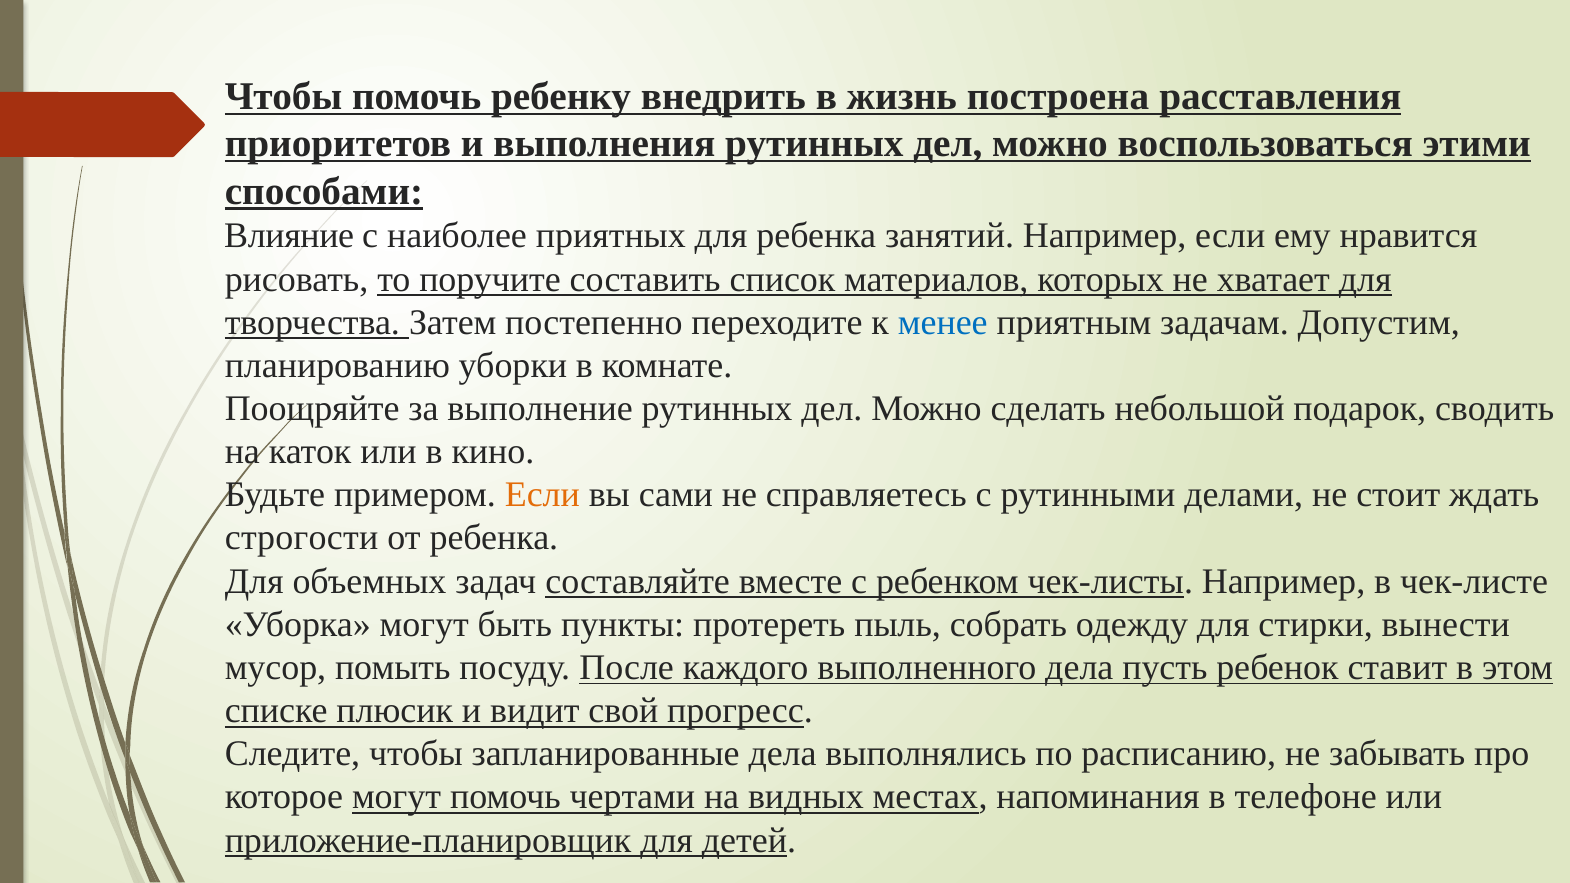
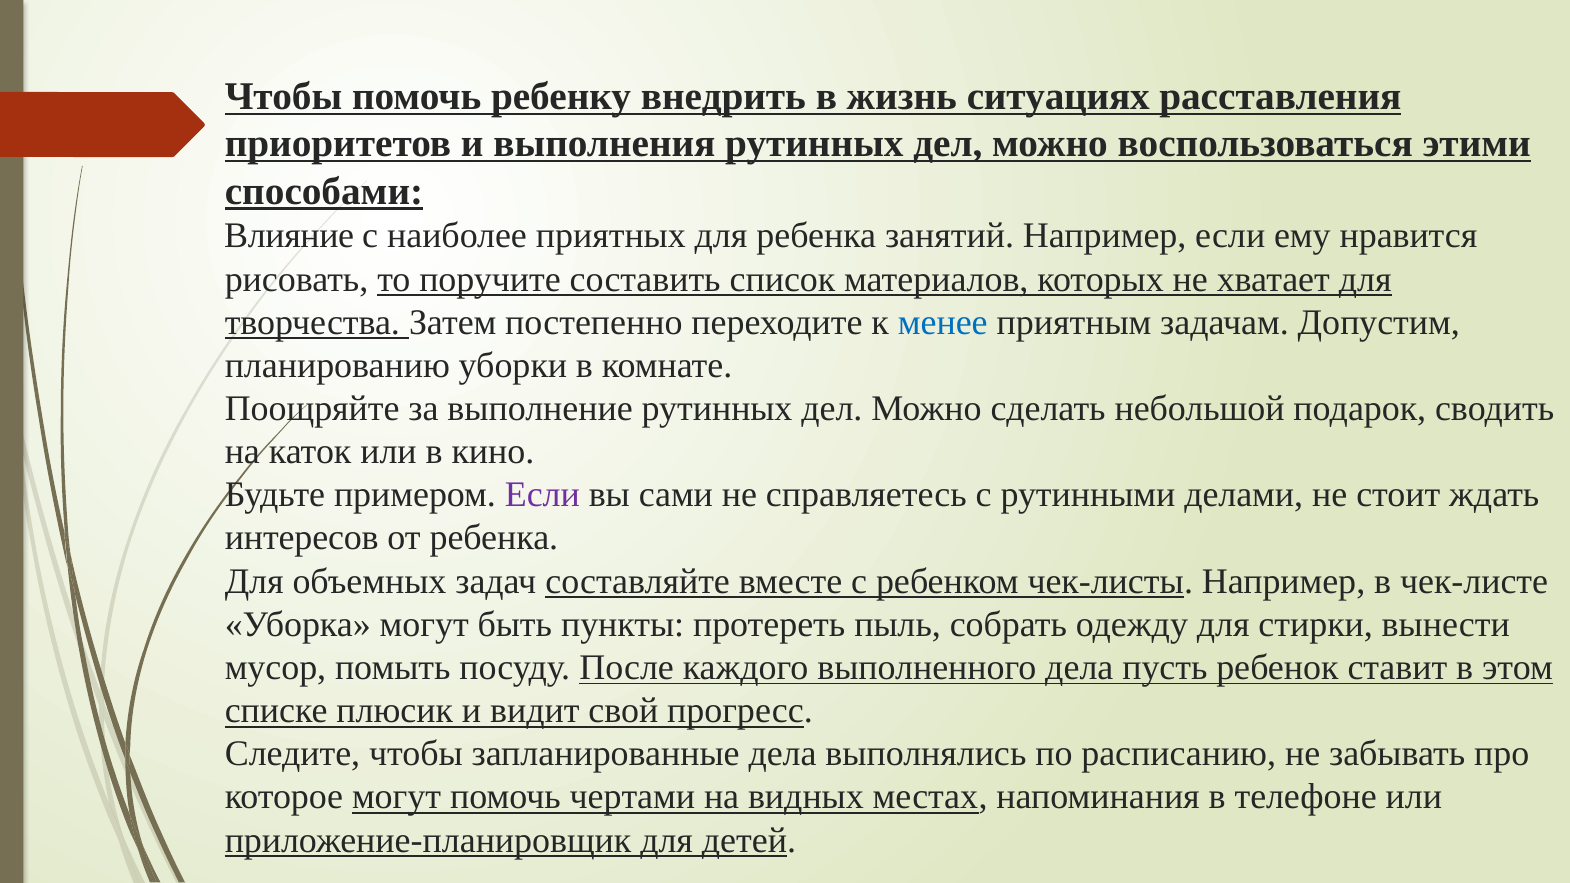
построена: построена -> ситуациях
Если at (542, 495) colour: orange -> purple
строгости: строгости -> интересов
